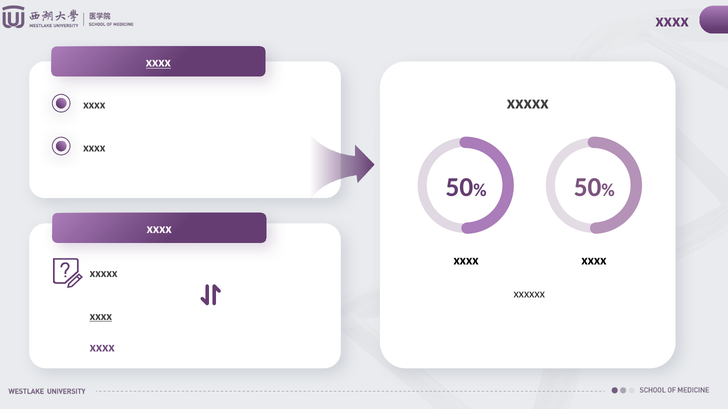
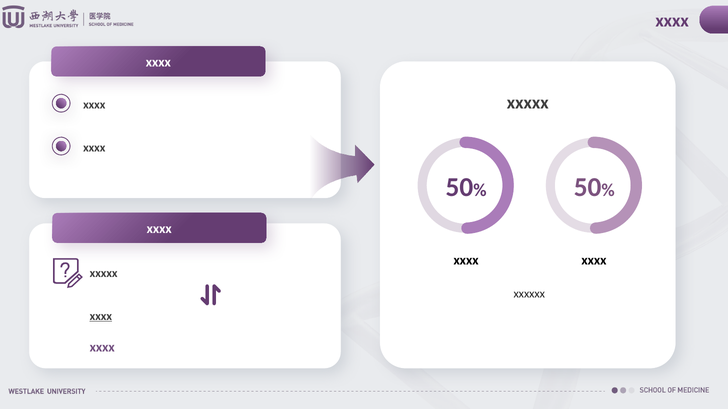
xxxx at (158, 62) underline: present -> none
